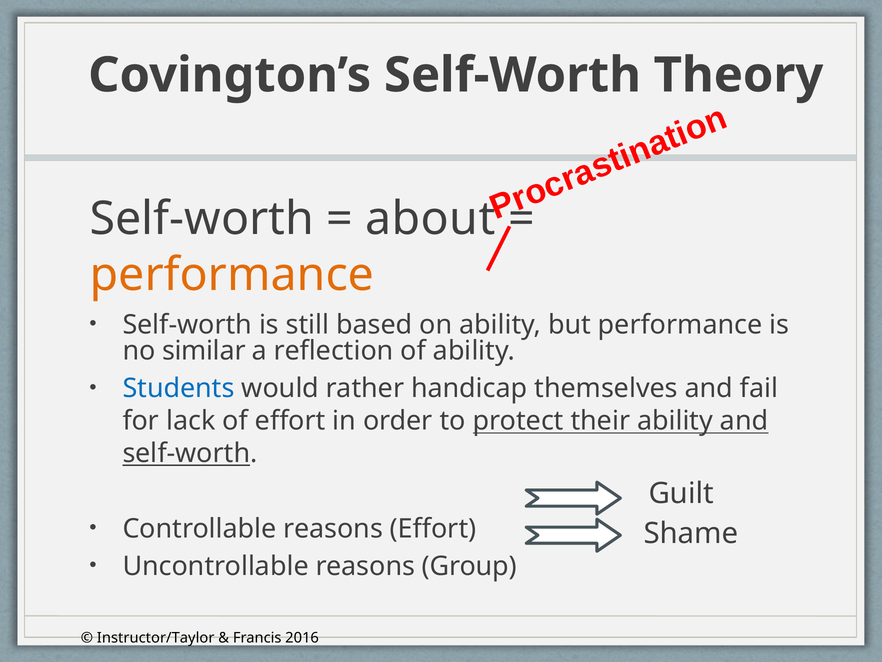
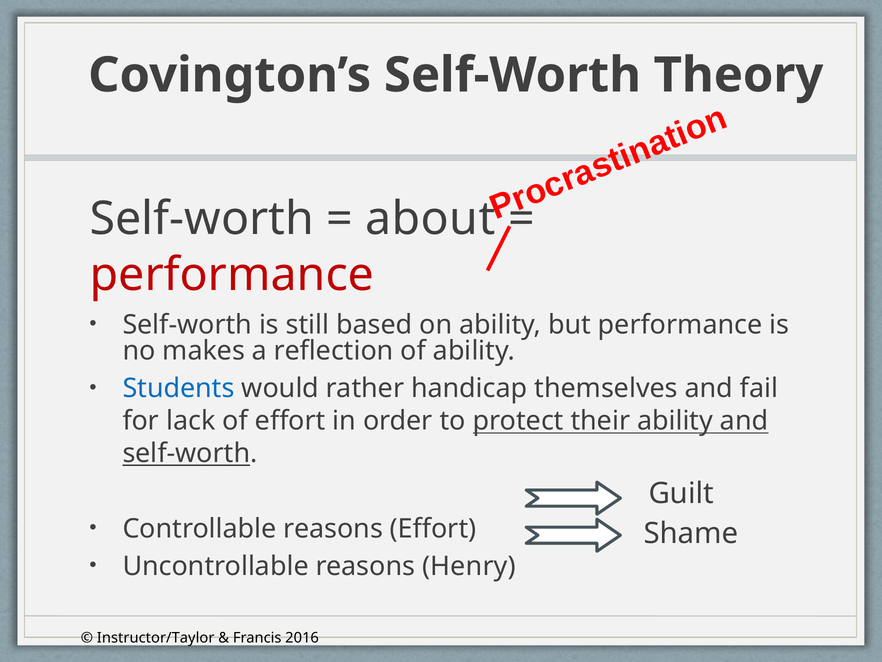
performance at (232, 275) colour: orange -> red
similar: similar -> makes
Group: Group -> Henry
